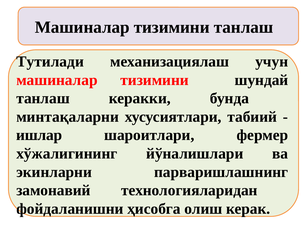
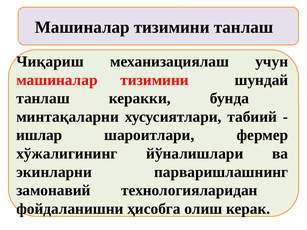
Тутилади: Тутилади -> Чиқариш
